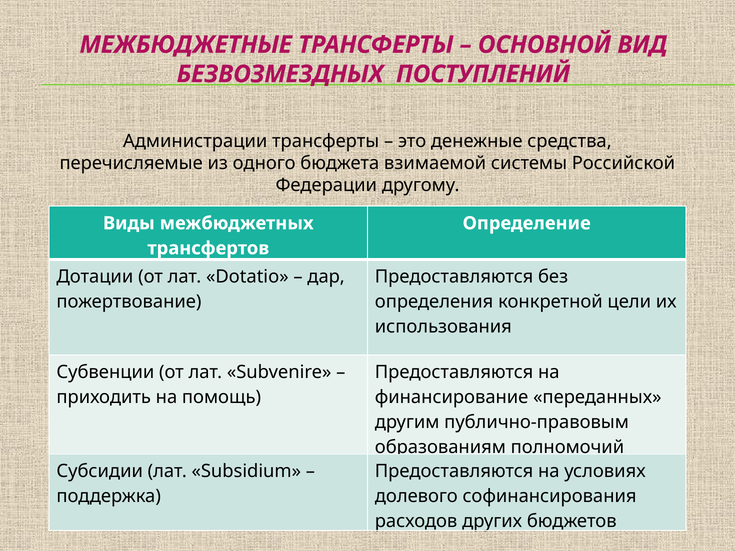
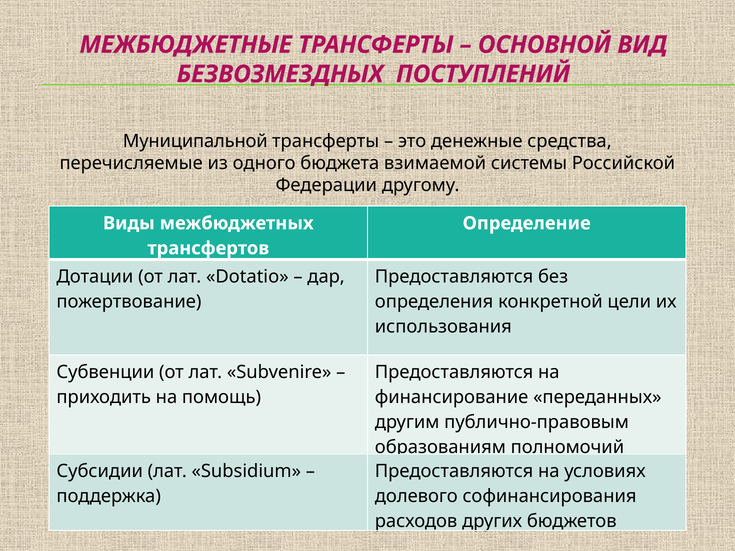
Администрации: Администрации -> Муниципальной
